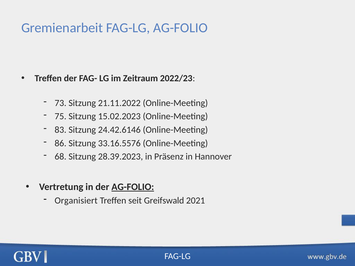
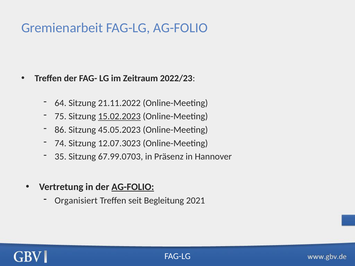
73: 73 -> 64
15.02.2023 underline: none -> present
83: 83 -> 86
24.42.6146: 24.42.6146 -> 45.05.2023
86: 86 -> 74
33.16.5576: 33.16.5576 -> 12.07.3023
68: 68 -> 35
28.39.2023: 28.39.2023 -> 67.99.0703
Greifswald: Greifswald -> Begleitung
